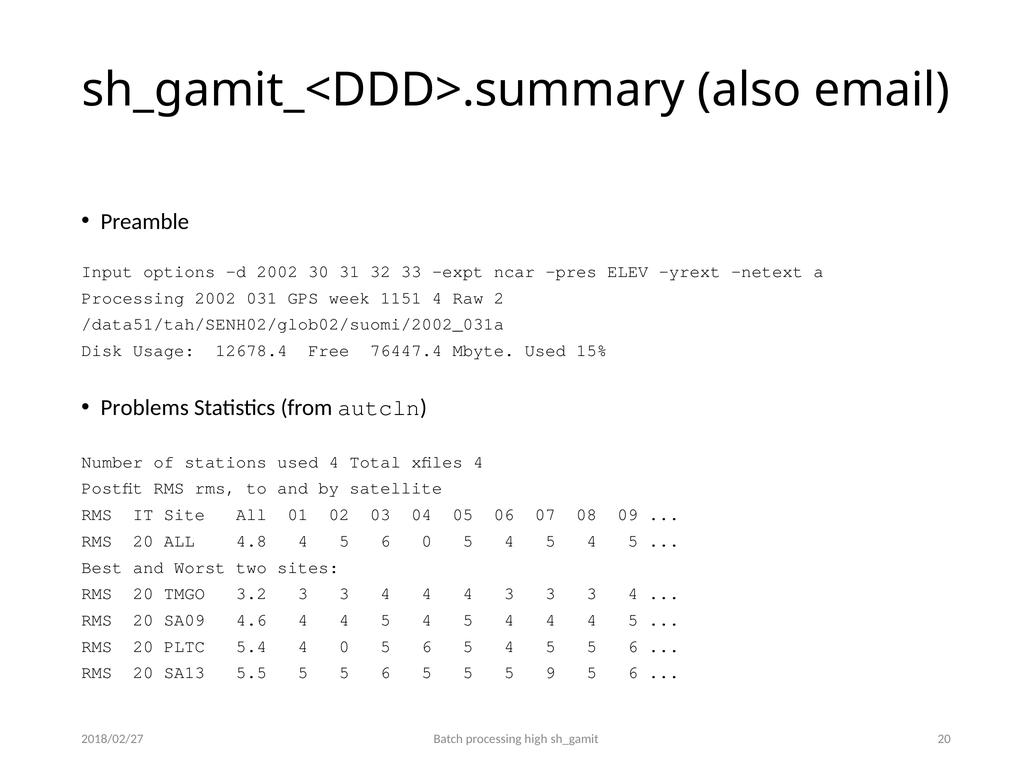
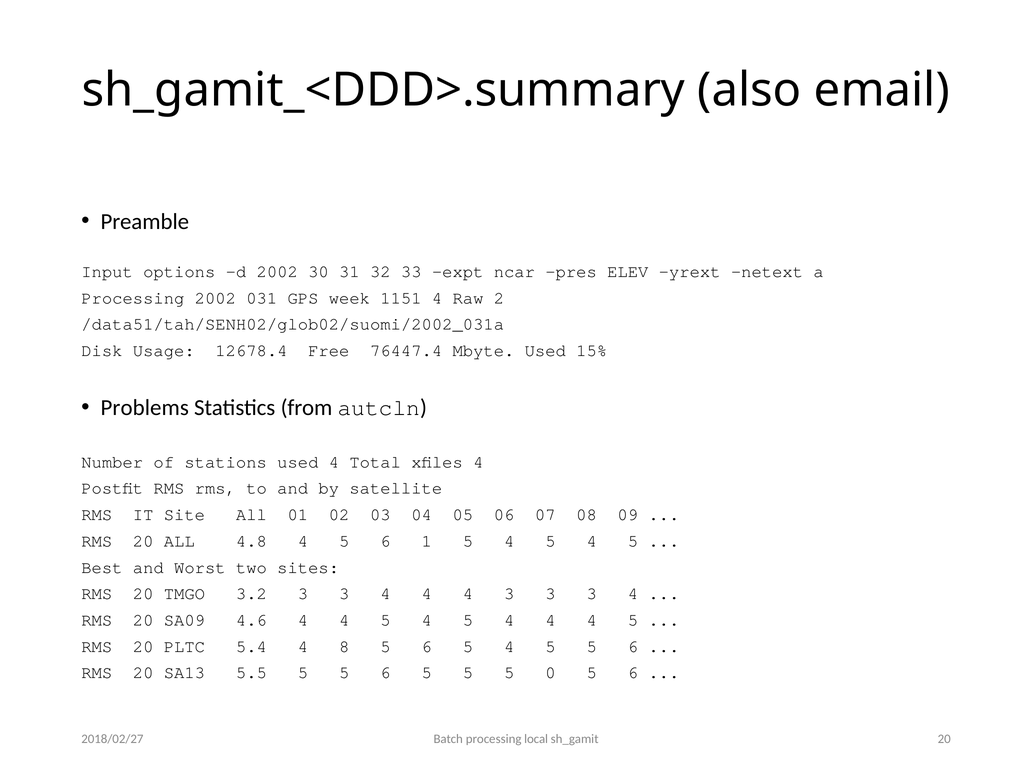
6 0: 0 -> 1
4 0: 0 -> 8
9: 9 -> 0
high: high -> local
